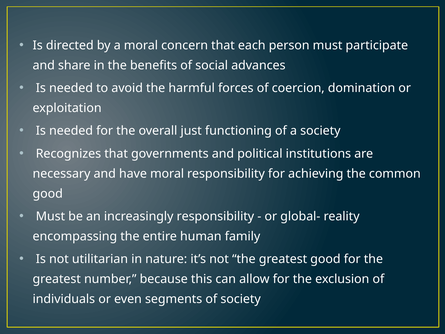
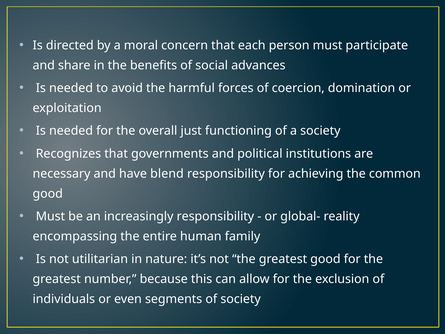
have moral: moral -> blend
